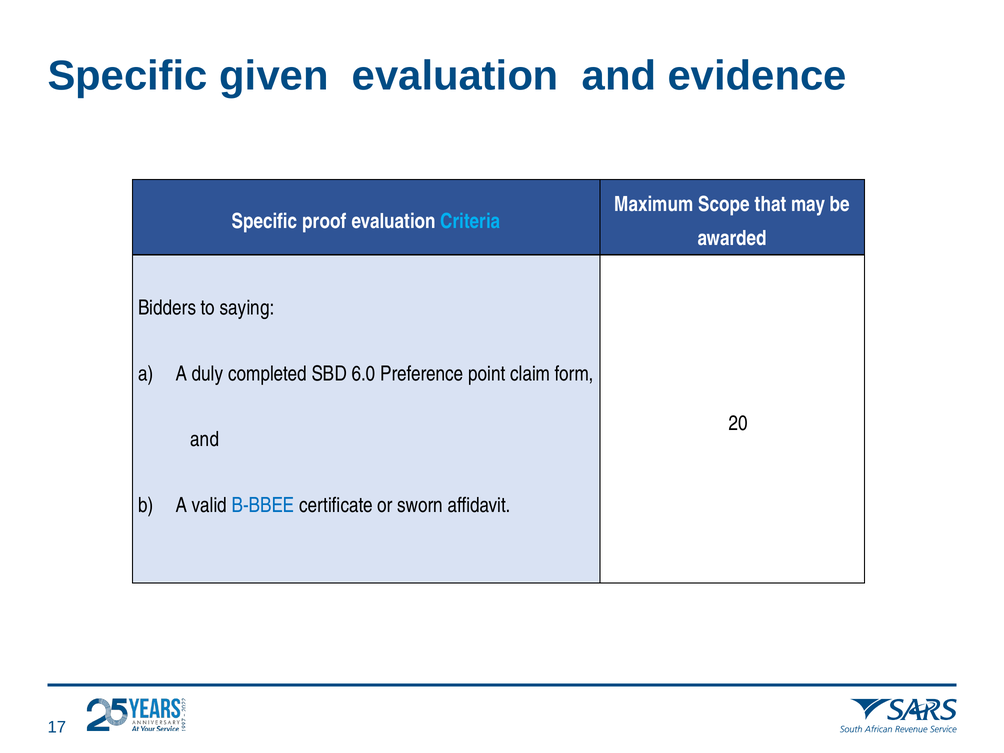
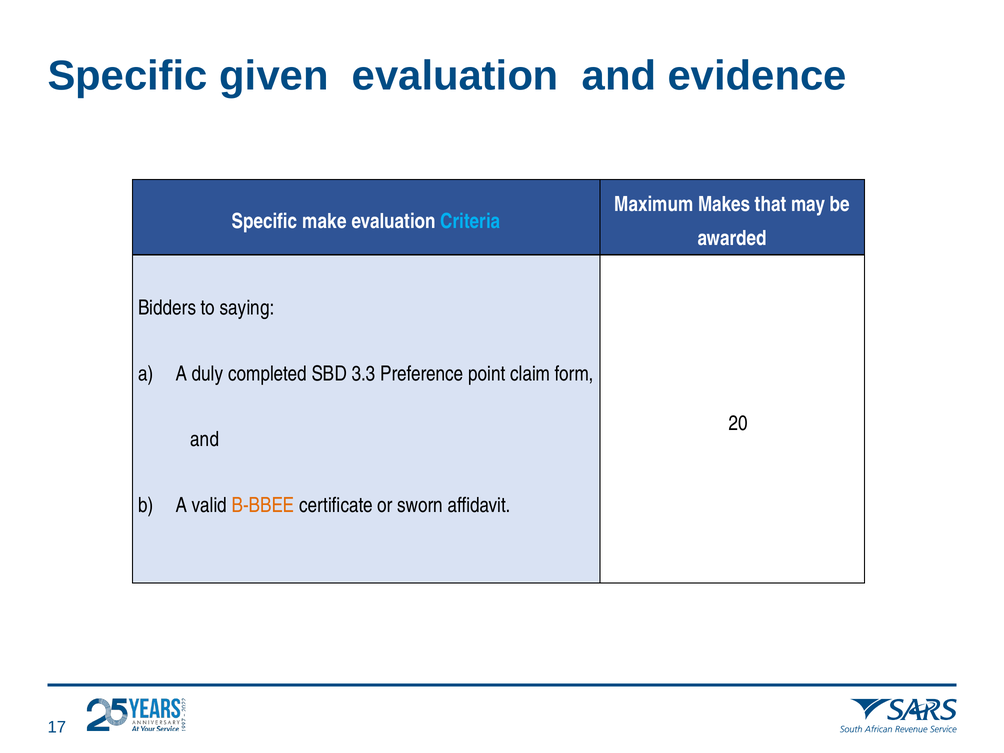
Scope: Scope -> Makes
proof: proof -> make
6.0: 6.0 -> 3.3
B-BBEE colour: blue -> orange
